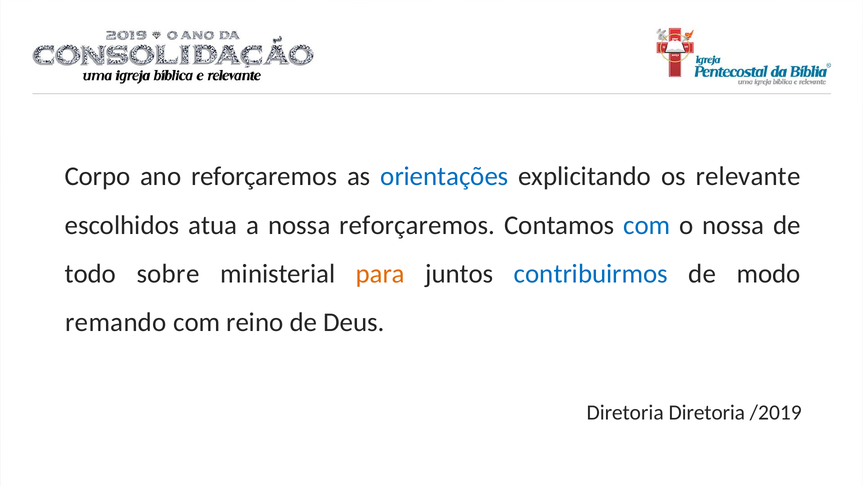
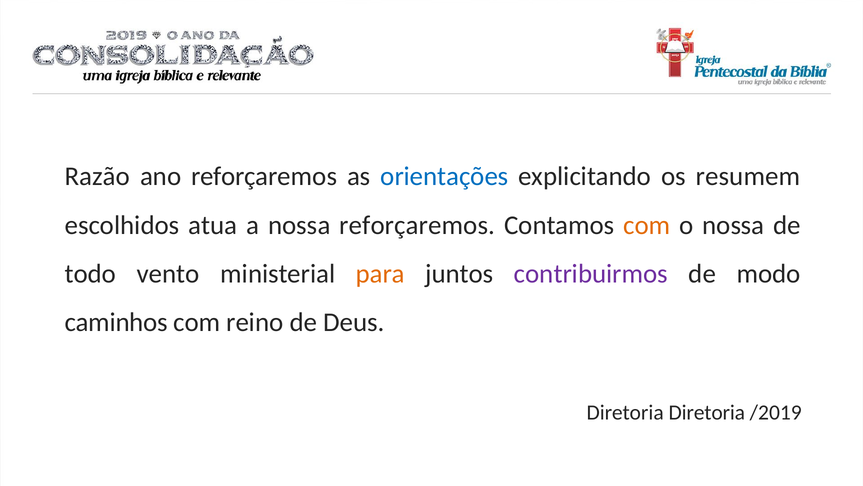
Corpo: Corpo -> Razão
relevante: relevante -> resumem
com at (647, 225) colour: blue -> orange
sobre: sobre -> vento
contribuirmos colour: blue -> purple
remando: remando -> caminhos
